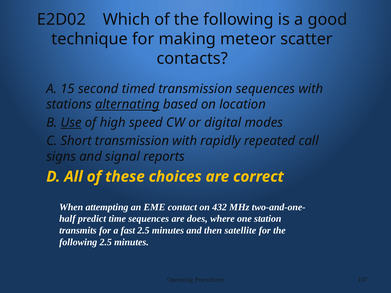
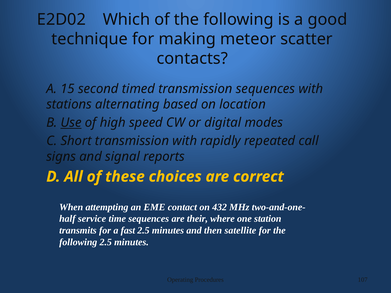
alternating underline: present -> none
predict: predict -> service
does: does -> their
